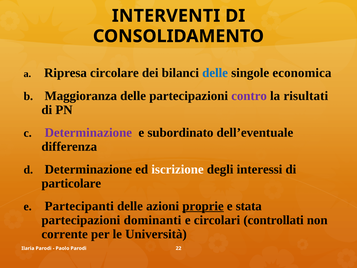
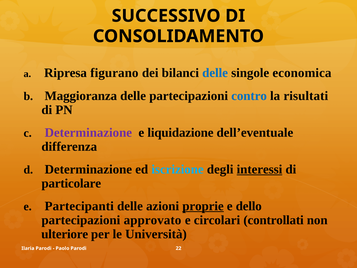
INTERVENTI: INTERVENTI -> SUCCESSIVO
circolare: circolare -> figurano
contro colour: purple -> blue
subordinato: subordinato -> liquidazione
iscrizione colour: white -> light blue
interessi underline: none -> present
stata: stata -> dello
dominanti: dominanti -> approvato
corrente: corrente -> ulteriore
